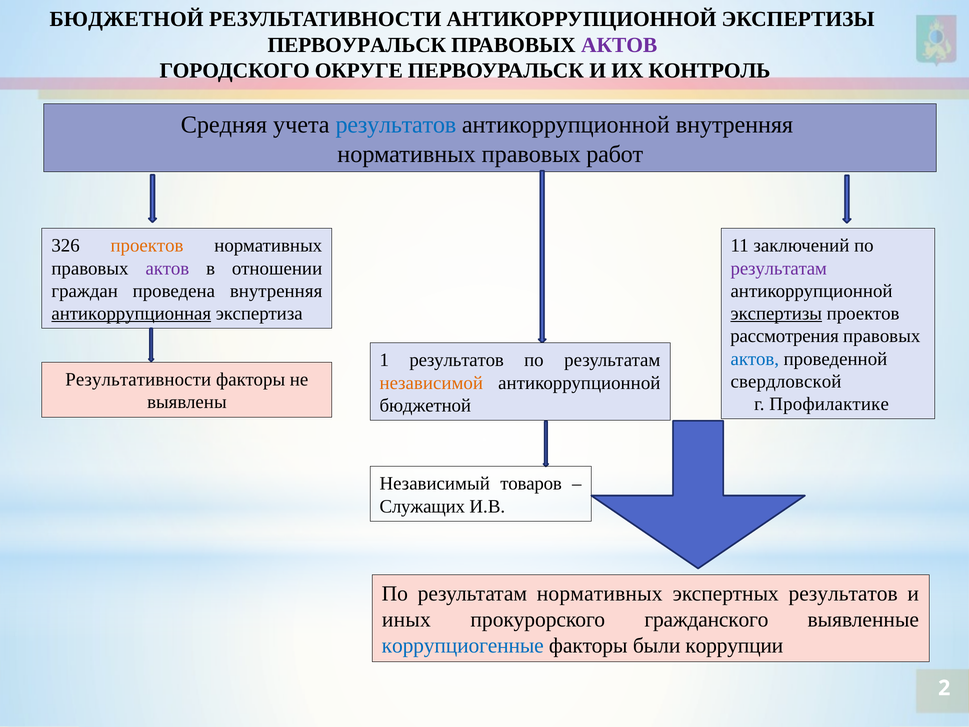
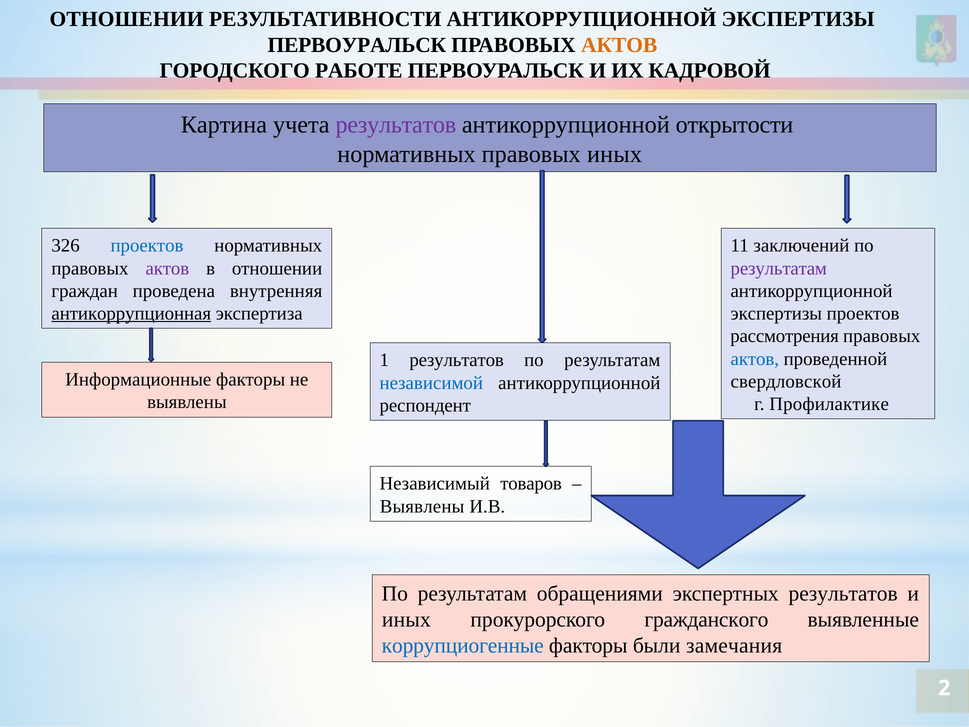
БЮДЖЕТНОЙ at (127, 19): БЮДЖЕТНОЙ -> ОТНОШЕНИИ
АКТОВ at (619, 45) colour: purple -> orange
ОКРУГЕ: ОКРУГЕ -> РАБОТЕ
КОНТРОЛЬ: КОНТРОЛЬ -> КАДРОВОЙ
Средняя: Средняя -> Картина
результатов at (396, 125) colour: blue -> purple
антикоррупционной внутренняя: внутренняя -> открытости
правовых работ: работ -> иных
проектов at (147, 246) colour: orange -> blue
экспертизы at (776, 313) underline: present -> none
Результативности at (138, 380): Результативности -> Информационные
независимой colour: orange -> blue
бюджетной at (425, 405): бюджетной -> респондент
Служащих at (422, 506): Служащих -> Выявлены
результатам нормативных: нормативных -> обращениями
коррупции: коррупции -> замечания
